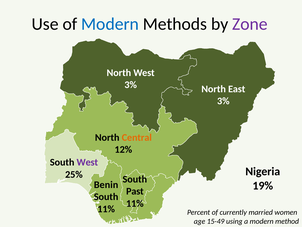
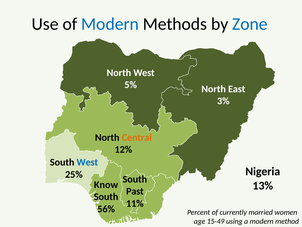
Zone colour: purple -> blue
3% at (131, 85): 3% -> 5%
West at (87, 162) colour: purple -> blue
Benin: Benin -> Know
19%: 19% -> 13%
11% at (106, 208): 11% -> 56%
